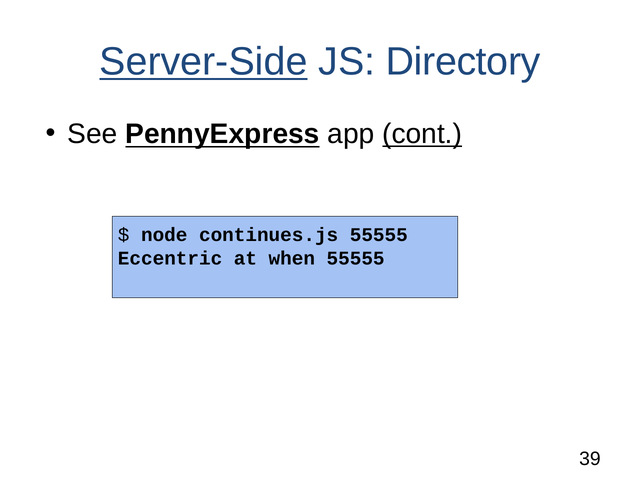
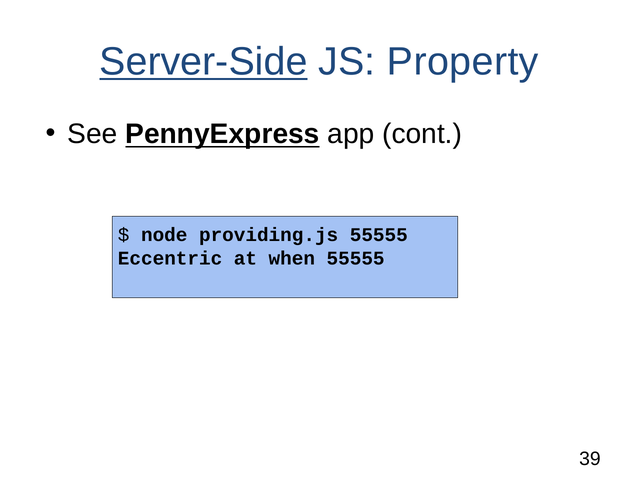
Directory: Directory -> Property
cont underline: present -> none
continues.js: continues.js -> providing.js
